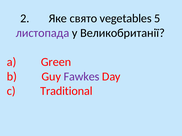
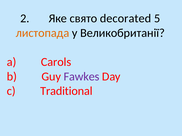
vegetables: vegetables -> decorated
листопада colour: purple -> orange
Green: Green -> Carols
